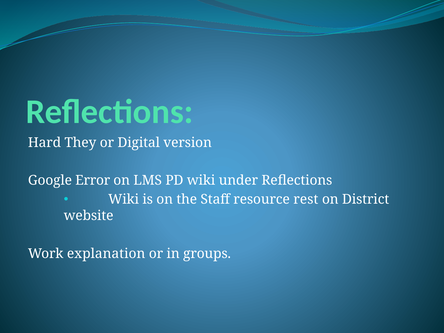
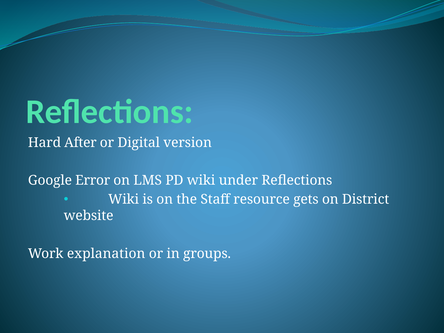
They: They -> After
rest: rest -> gets
